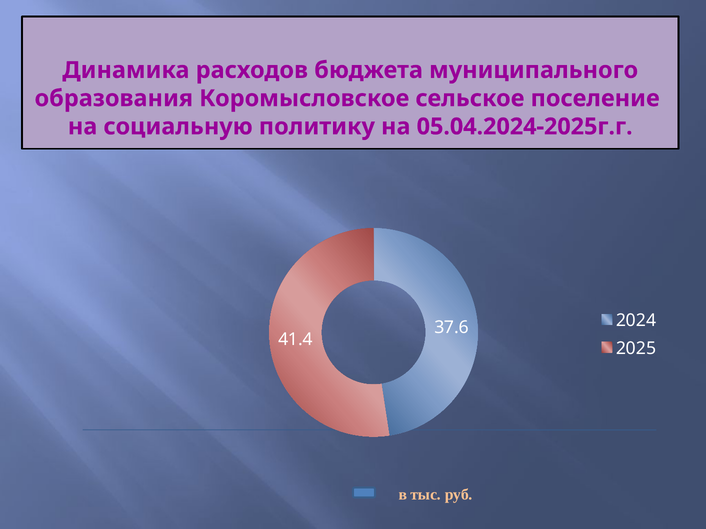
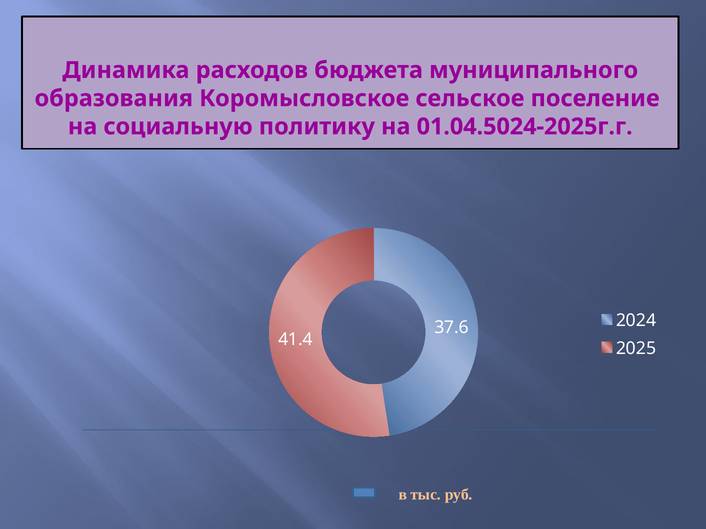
05.04.2024-2025г.г: 05.04.2024-2025г.г -> 01.04.5024-2025г.г
